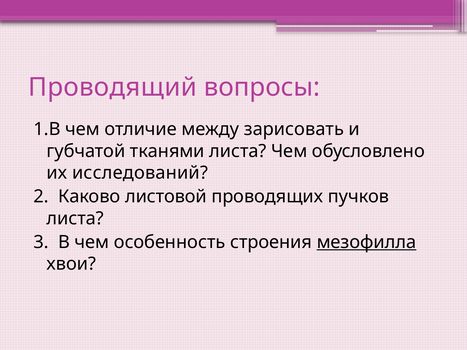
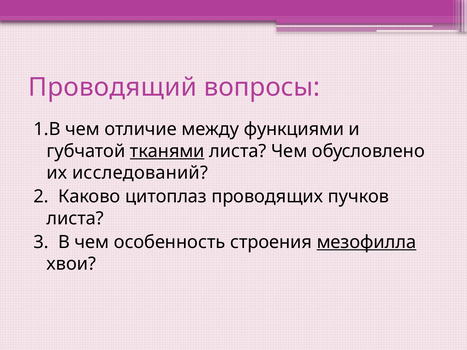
зарисовать: зарисовать -> функциями
тканями underline: none -> present
листовой: листовой -> цитоплаз
